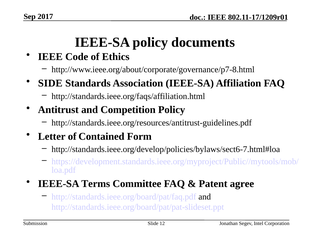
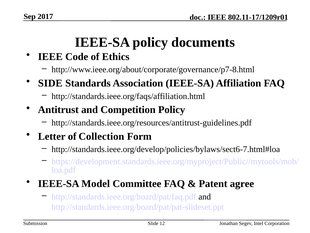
Contained: Contained -> Collection
Terms: Terms -> Model
